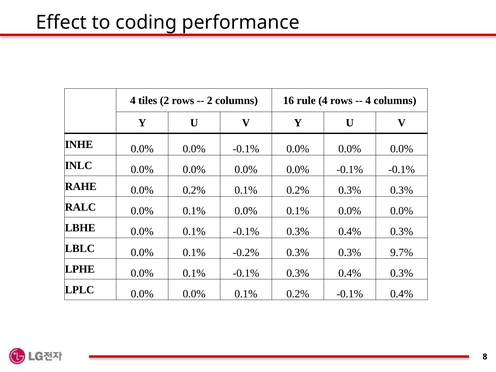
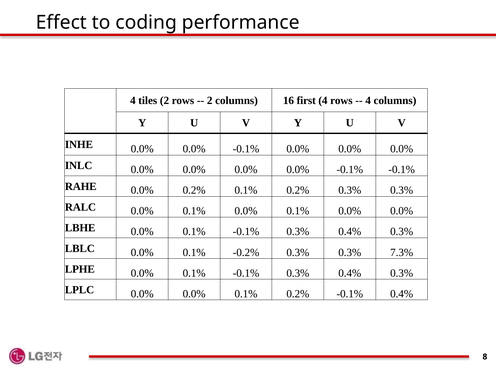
rule: rule -> first
9.7%: 9.7% -> 7.3%
